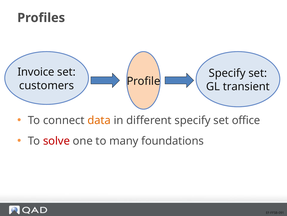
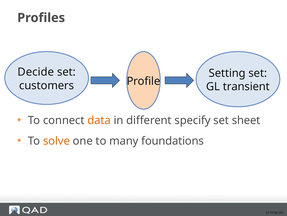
Invoice: Invoice -> Decide
Specify at (227, 73): Specify -> Setting
office: office -> sheet
solve colour: red -> orange
